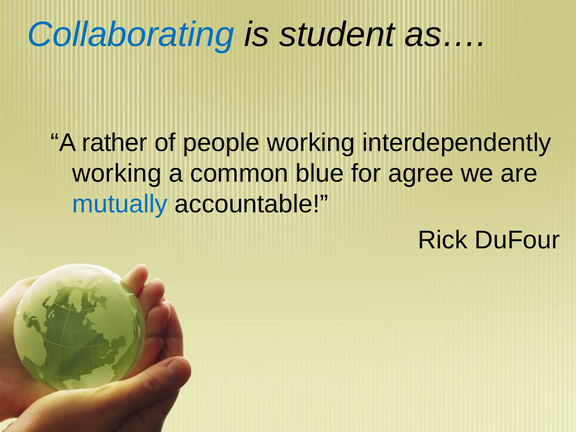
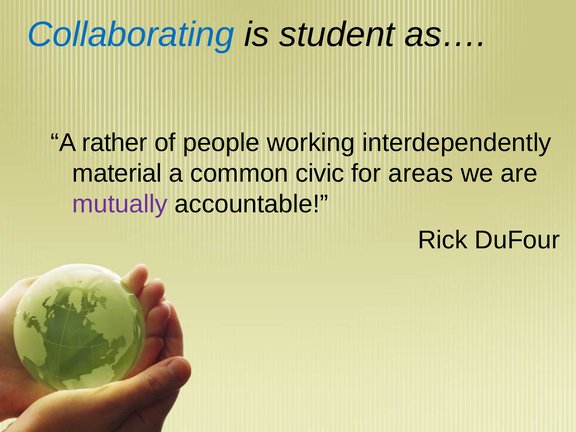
working at (117, 173): working -> material
blue: blue -> civic
agree: agree -> areas
mutually colour: blue -> purple
